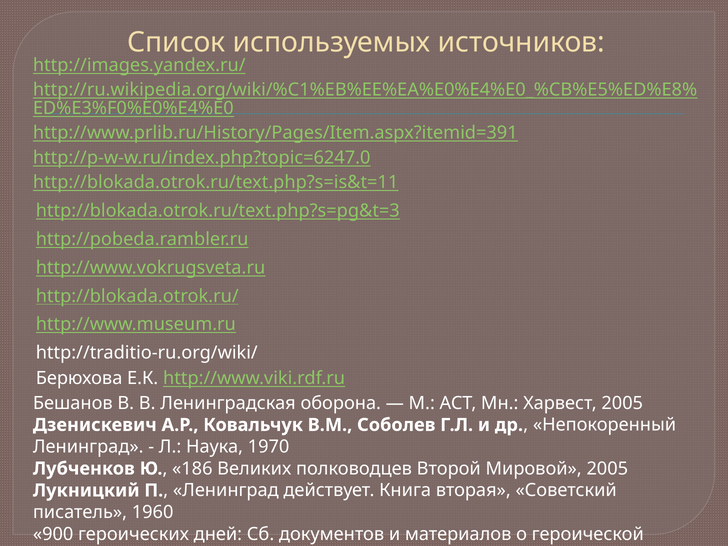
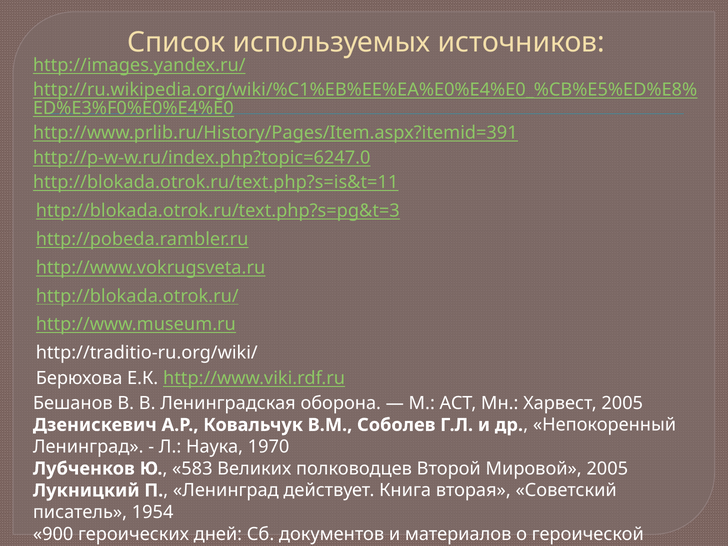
186: 186 -> 583
1960: 1960 -> 1954
